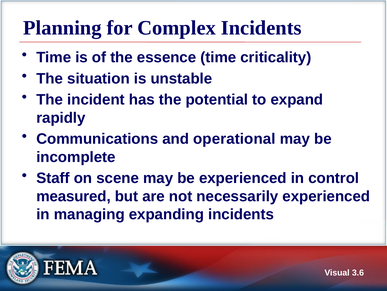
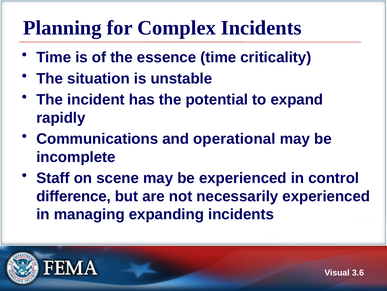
measured: measured -> difference
